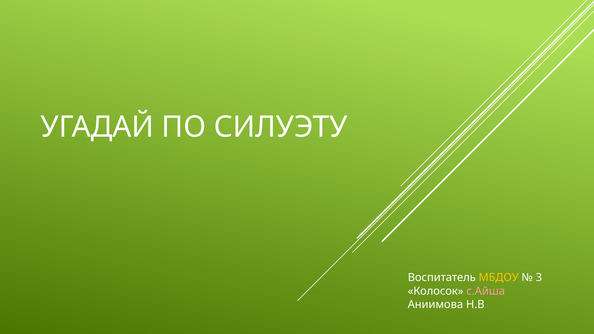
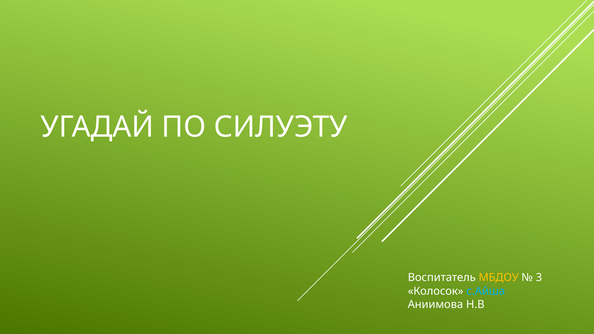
с.Айша colour: pink -> light blue
